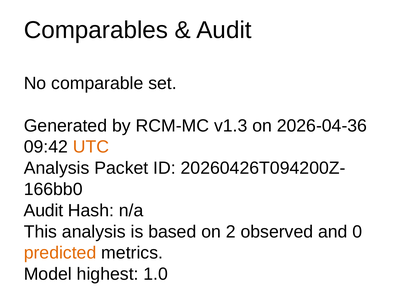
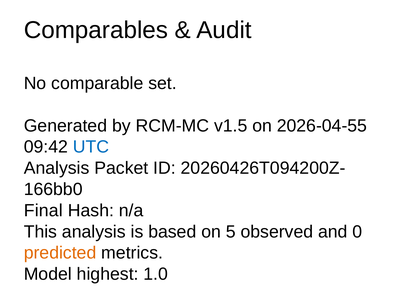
v1.3: v1.3 -> v1.5
2026-04-36: 2026-04-36 -> 2026-04-55
UTC colour: orange -> blue
Audit at (43, 210): Audit -> Final
2: 2 -> 5
